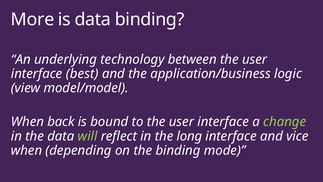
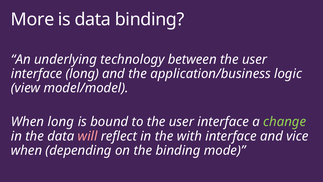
interface best: best -> long
When back: back -> long
will colour: light green -> pink
long: long -> with
